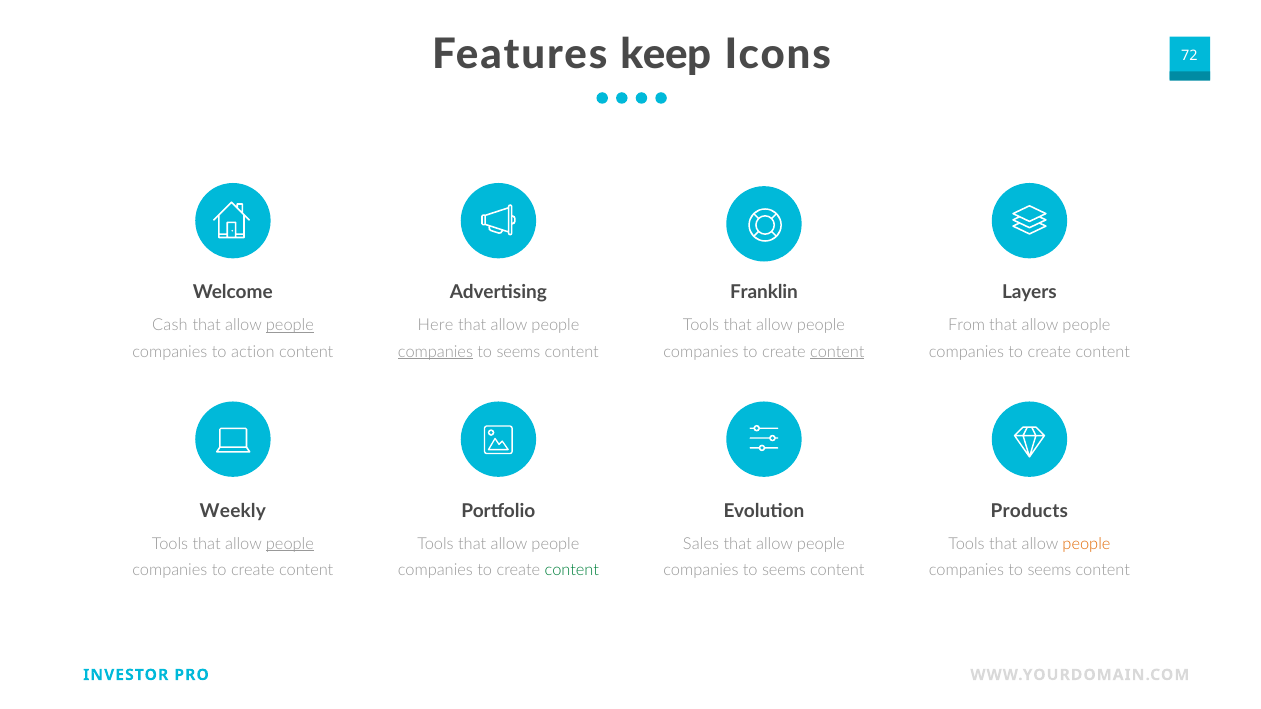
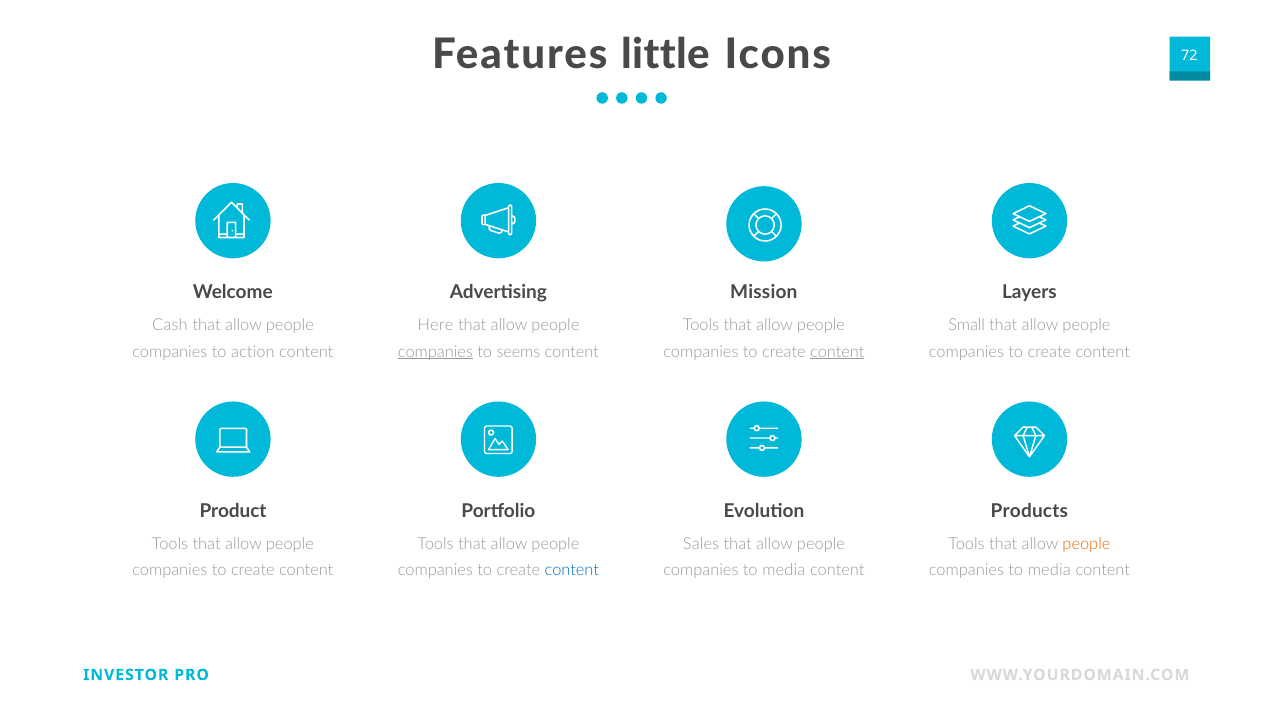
keep: keep -> little
Franklin: Franklin -> Mission
people at (290, 325) underline: present -> none
From: From -> Small
Weekly: Weekly -> Product
people at (290, 544) underline: present -> none
content at (572, 571) colour: green -> blue
seems at (784, 571): seems -> media
seems at (1049, 571): seems -> media
